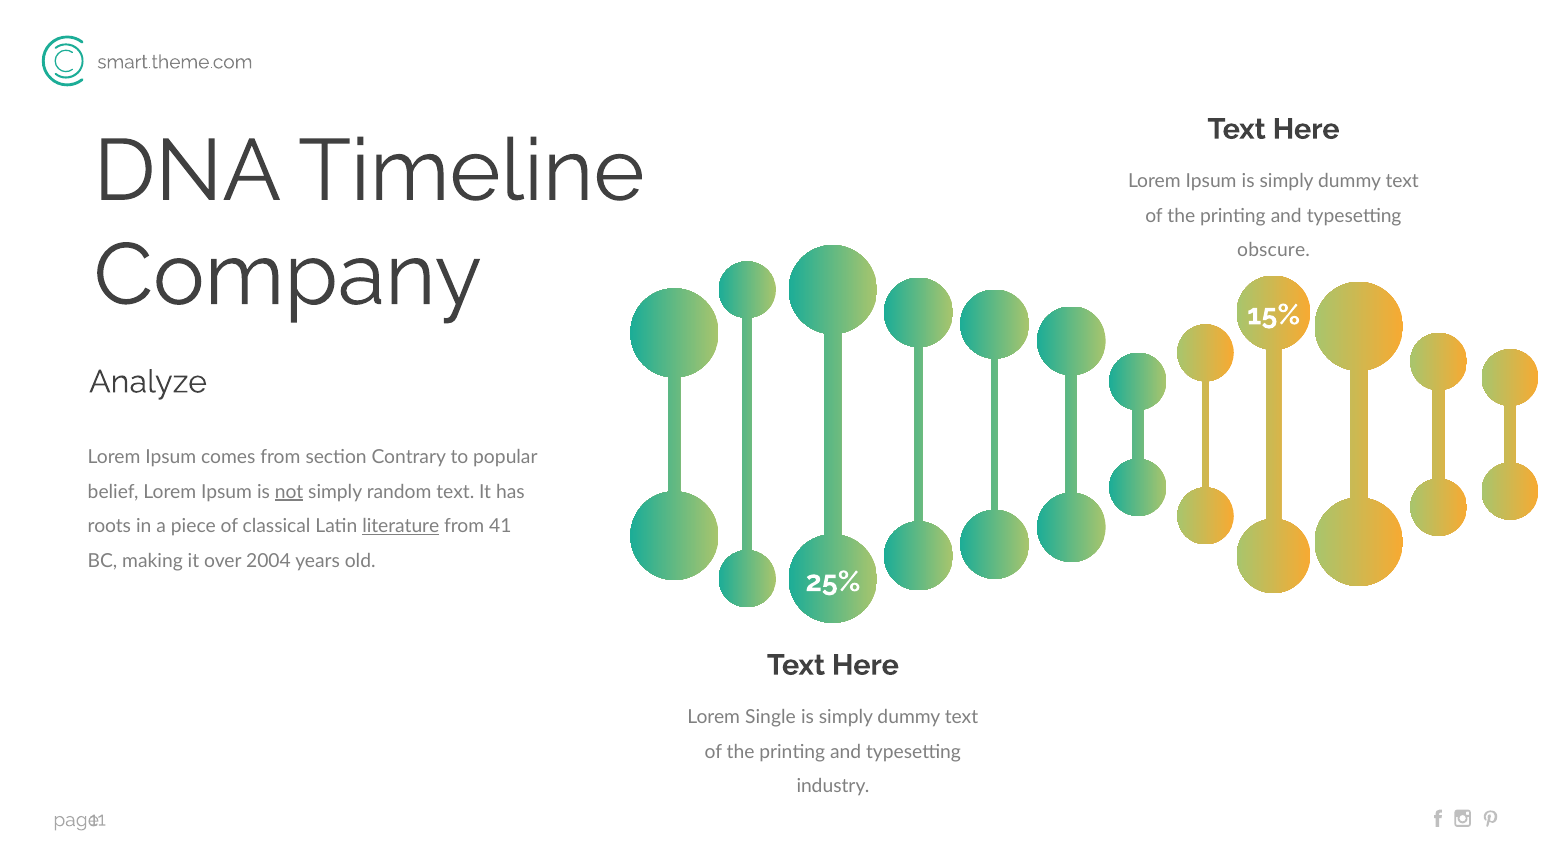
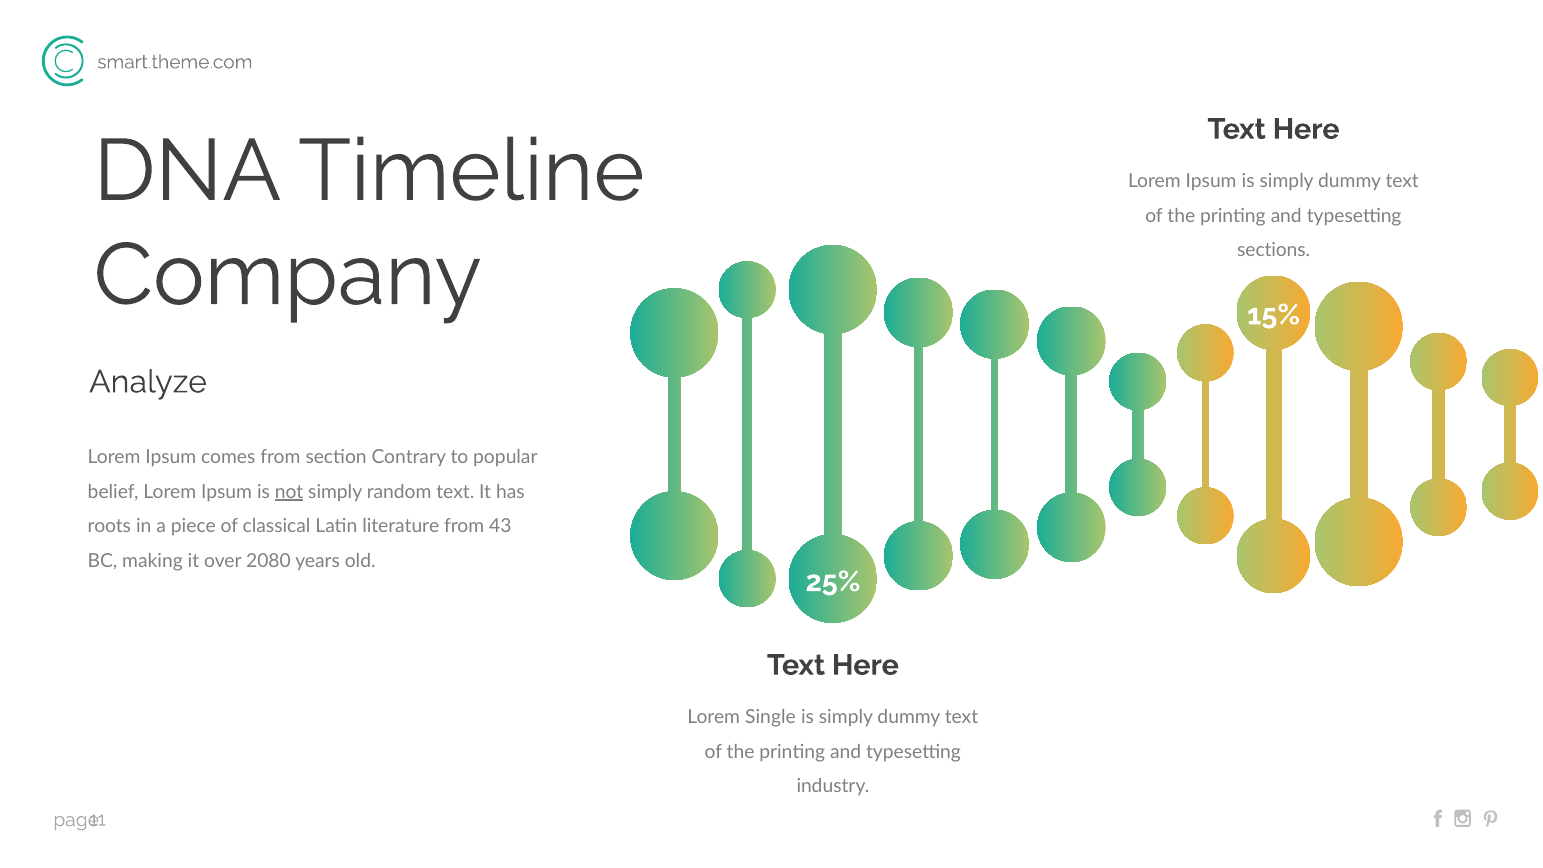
obscure: obscure -> sections
literature underline: present -> none
41: 41 -> 43
2004: 2004 -> 2080
